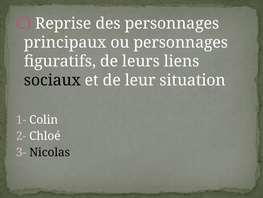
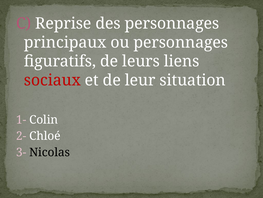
sociaux colour: black -> red
